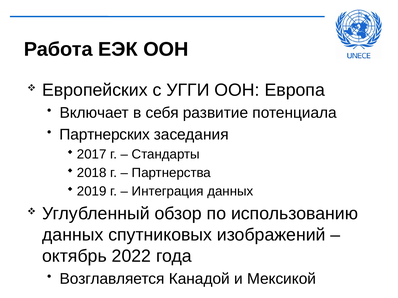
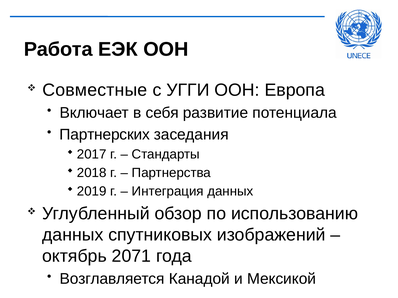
Европейских: Европейских -> Совместные
2022: 2022 -> 2071
